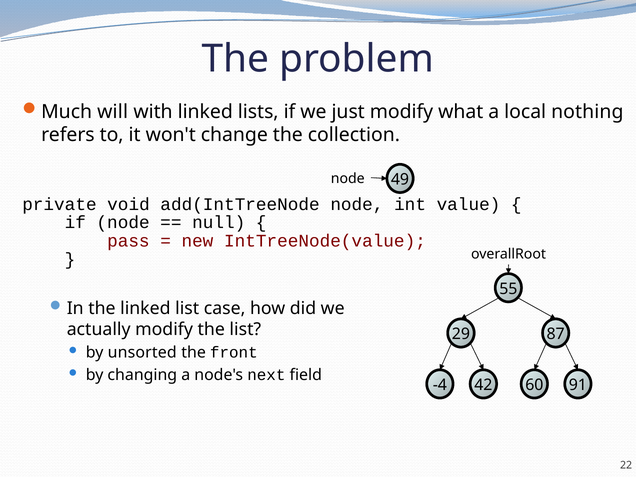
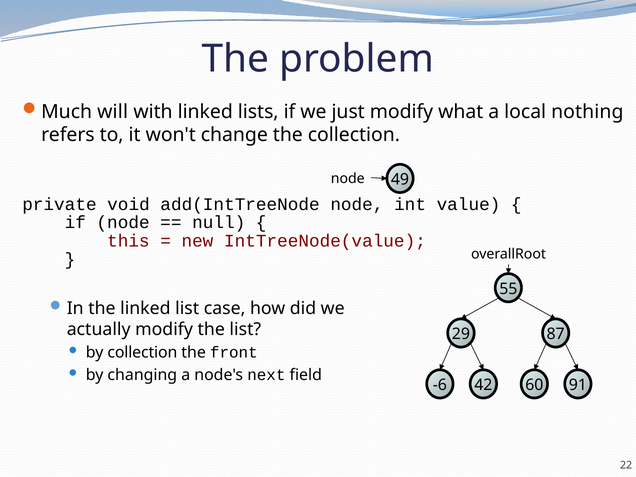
pass: pass -> this
by unsorted: unsorted -> collection
-4: -4 -> -6
